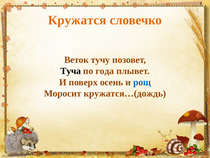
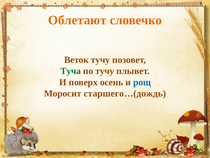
Кружатся: Кружатся -> Облетают
Туча colour: black -> green
по года: года -> тучу
кружатся…(дождь: кружатся…(дождь -> старшего…(дождь
